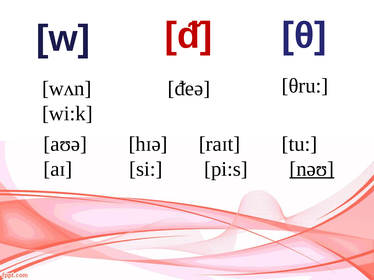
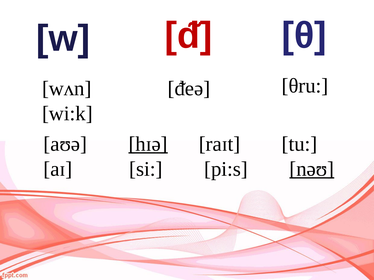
hɪǝ underline: none -> present
